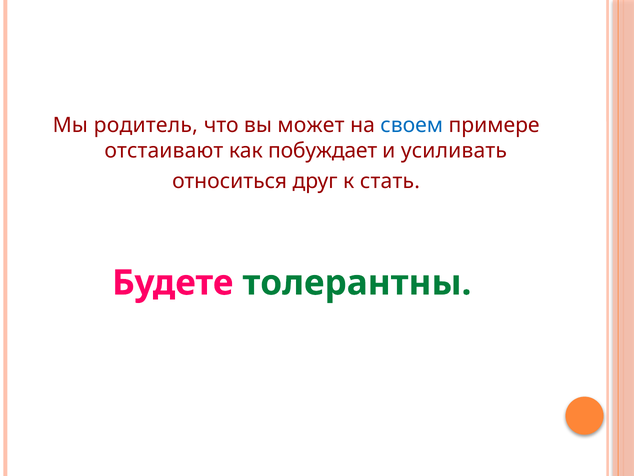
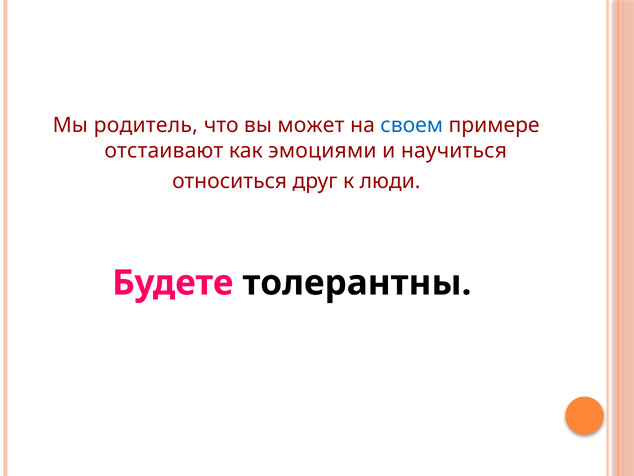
побуждает: побуждает -> эмоциями
усиливать: усиливать -> научиться
стать: стать -> люди
толерантны colour: green -> black
